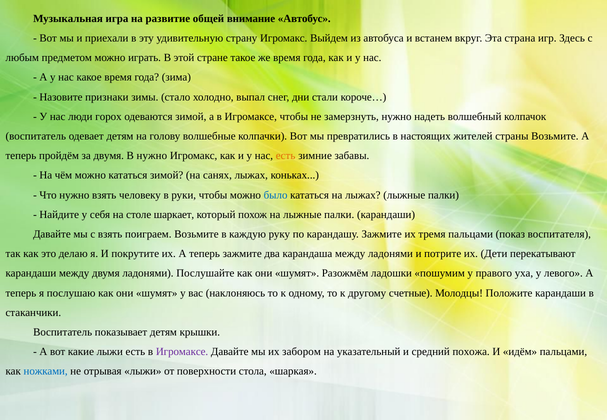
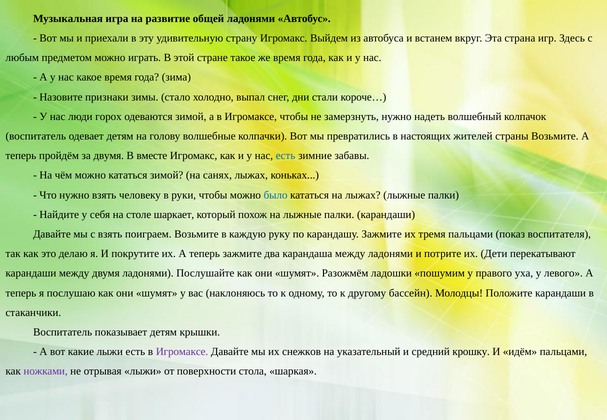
общей внимание: внимание -> ладонями
В нужно: нужно -> вместе
есть at (286, 156) colour: orange -> blue
счетные: счетные -> бассейн
забором: забором -> снежков
похожа: похожа -> крошку
ножками colour: blue -> purple
